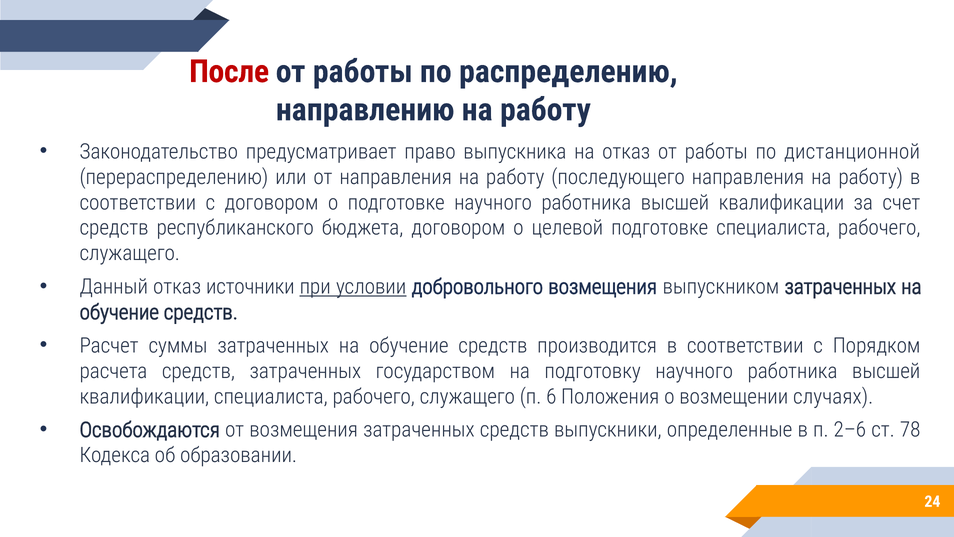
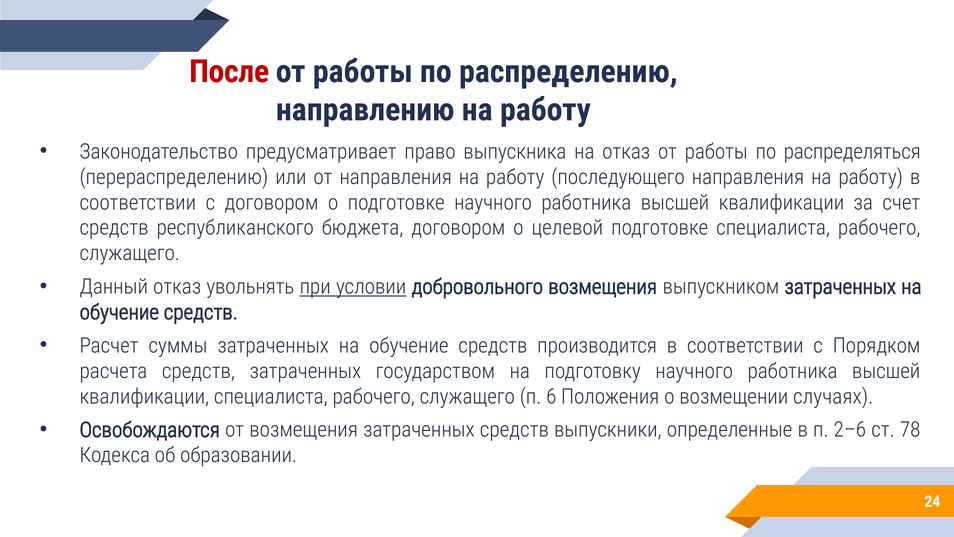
дистанционной: дистанционной -> распределяться
источники: источники -> увольнять
